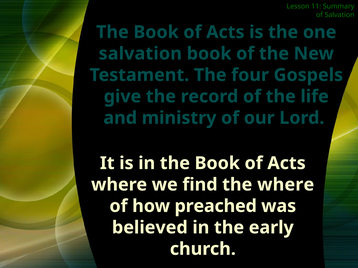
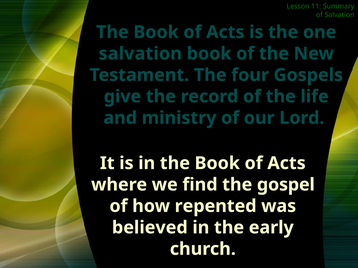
the where: where -> gospel
preached: preached -> repented
